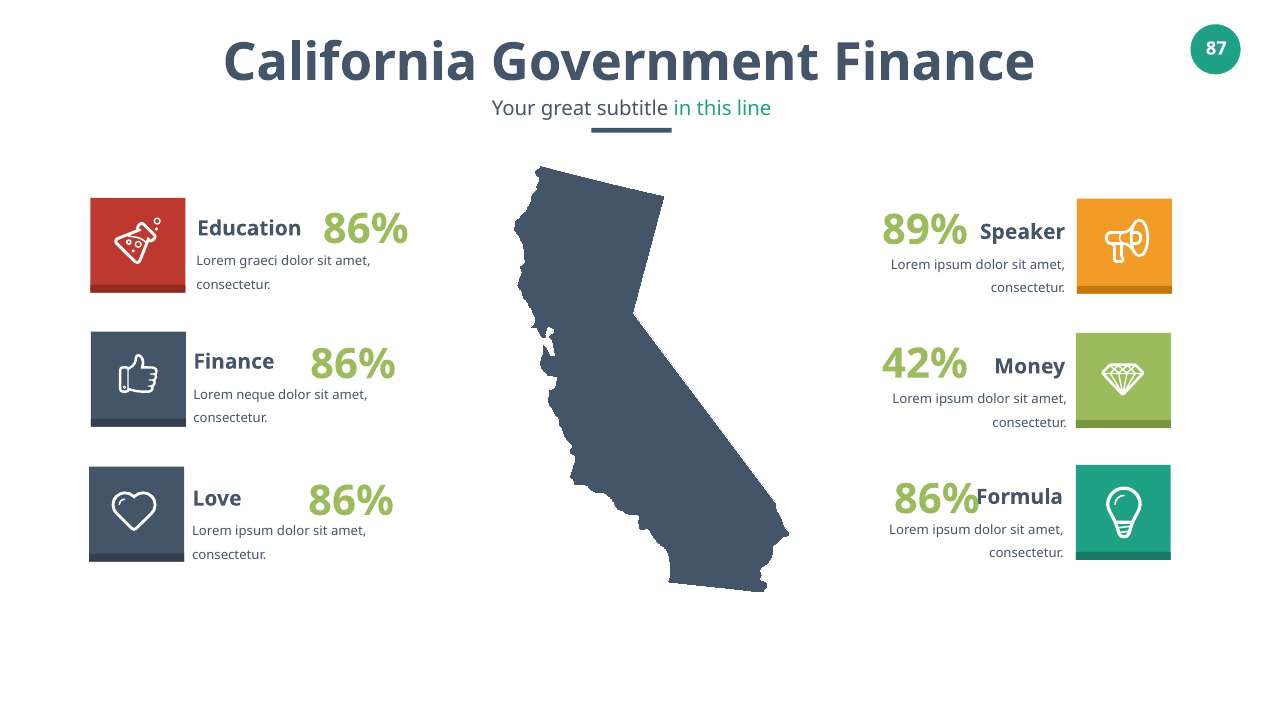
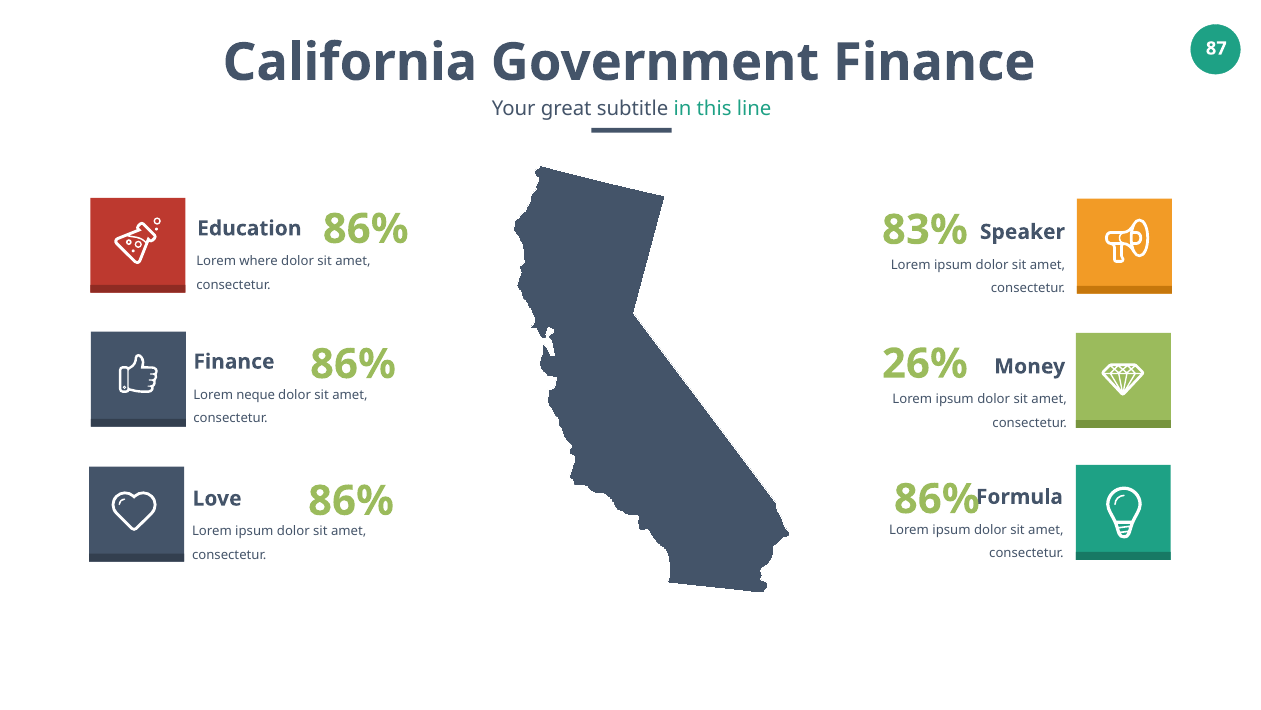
89%: 89% -> 83%
graeci: graeci -> where
42%: 42% -> 26%
